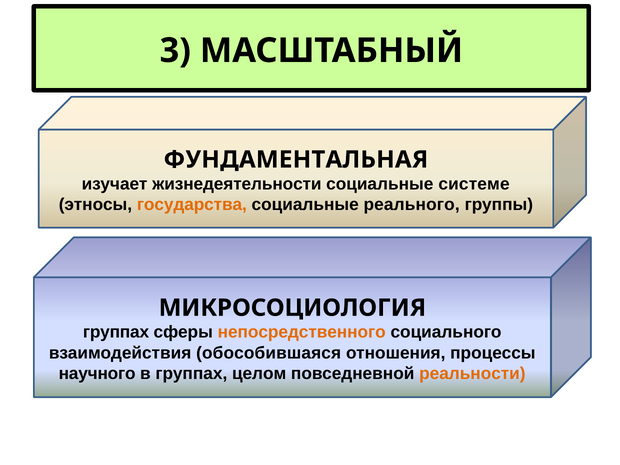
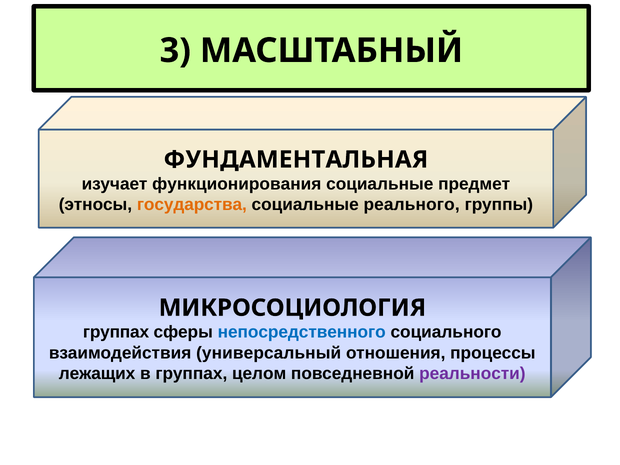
жизнедеятельности: жизнедеятельности -> функционирования
системе: системе -> предмет
непосредственного colour: orange -> blue
обособившаяся: обособившаяся -> универсальный
научного: научного -> лежащих
реальности colour: orange -> purple
